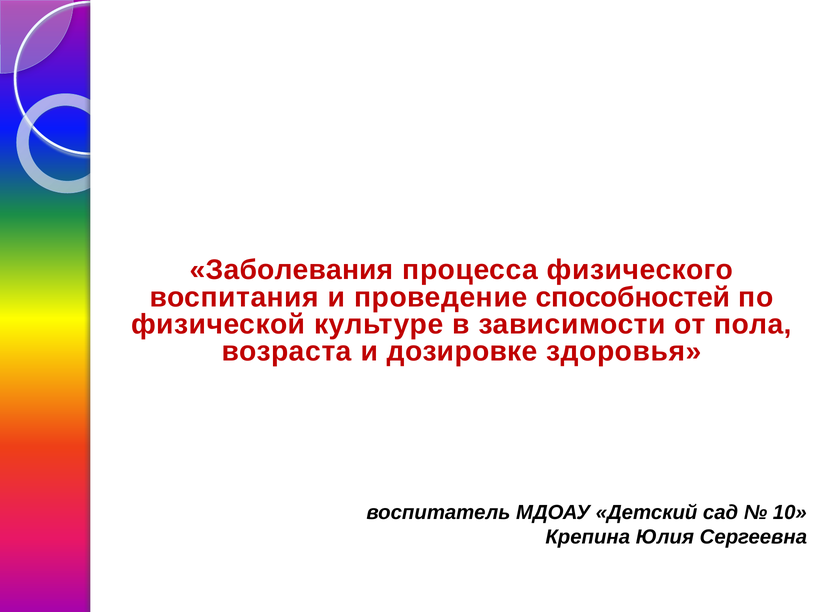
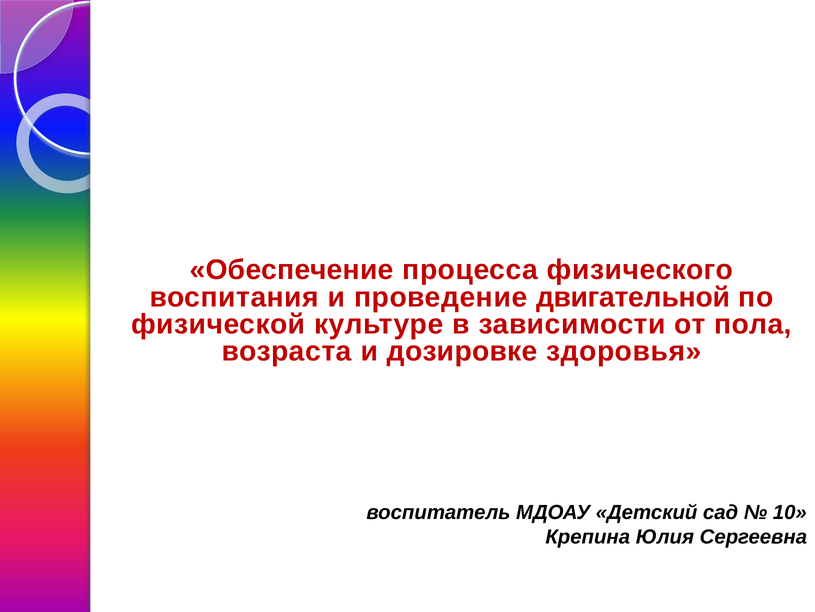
Заболевания: Заболевания -> Обеспечение
способностей: способностей -> двигательной
